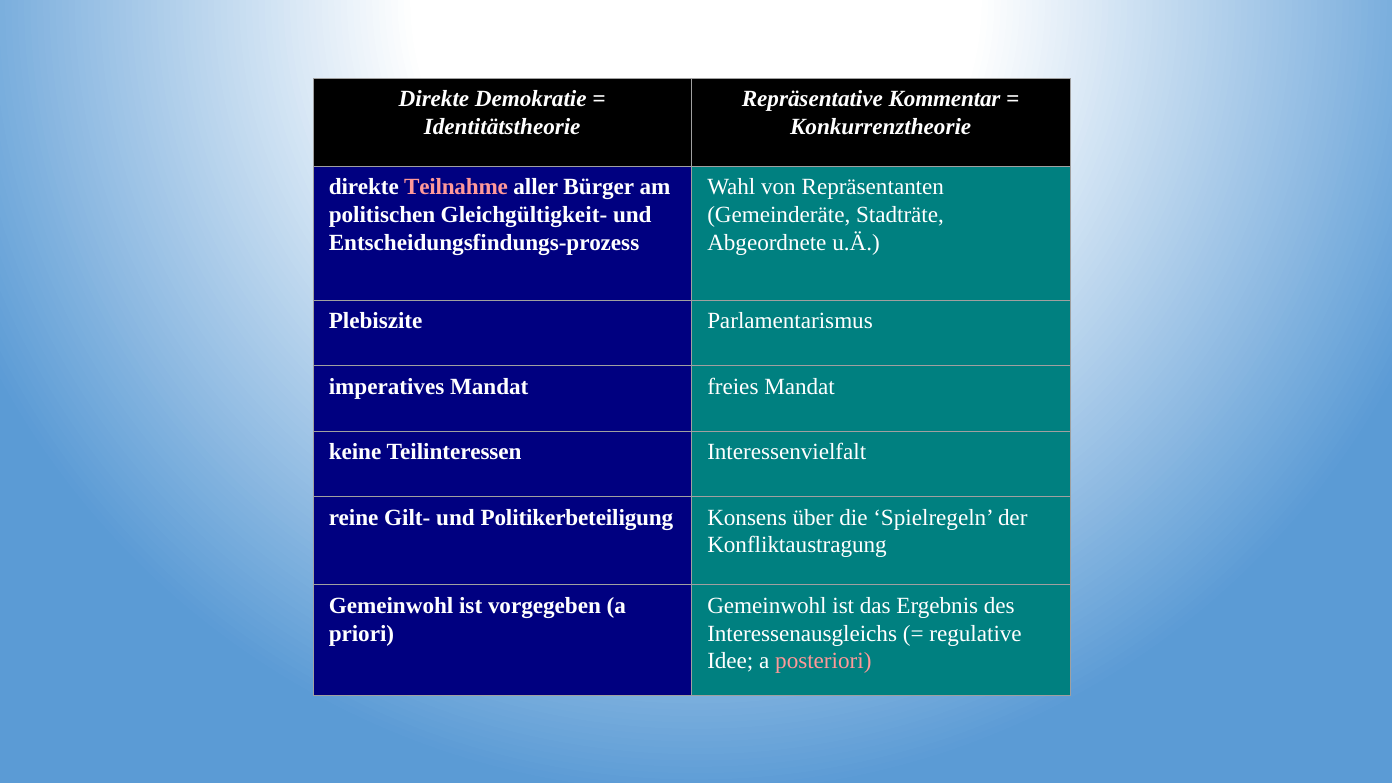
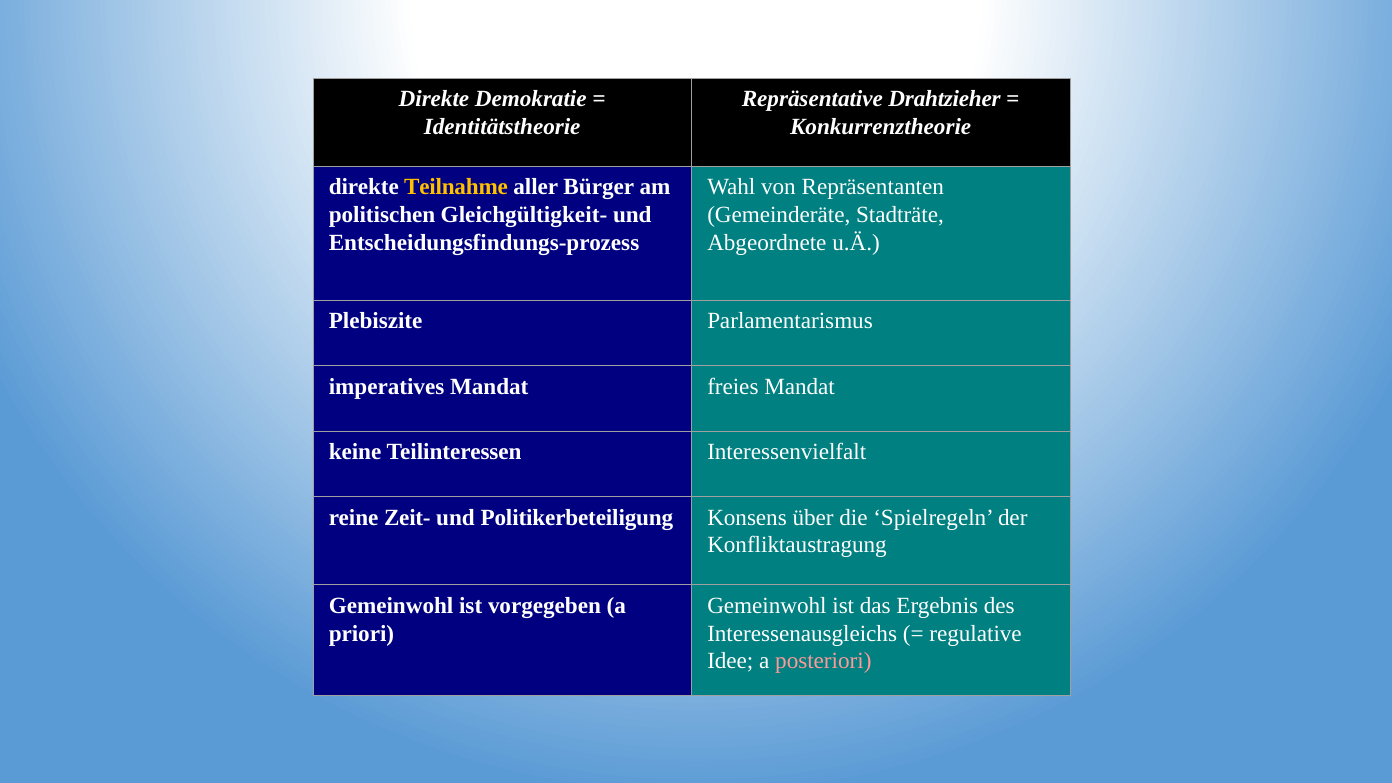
Kommentar: Kommentar -> Drahtzieher
Teilnahme colour: pink -> yellow
Gilt-: Gilt- -> Zeit-
